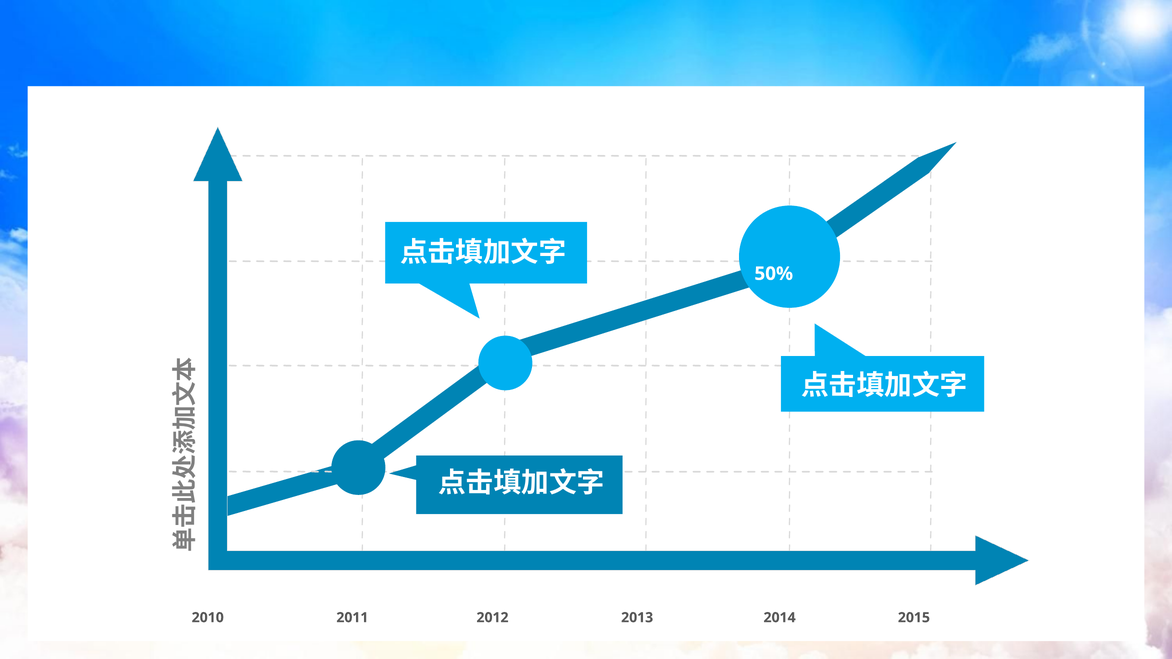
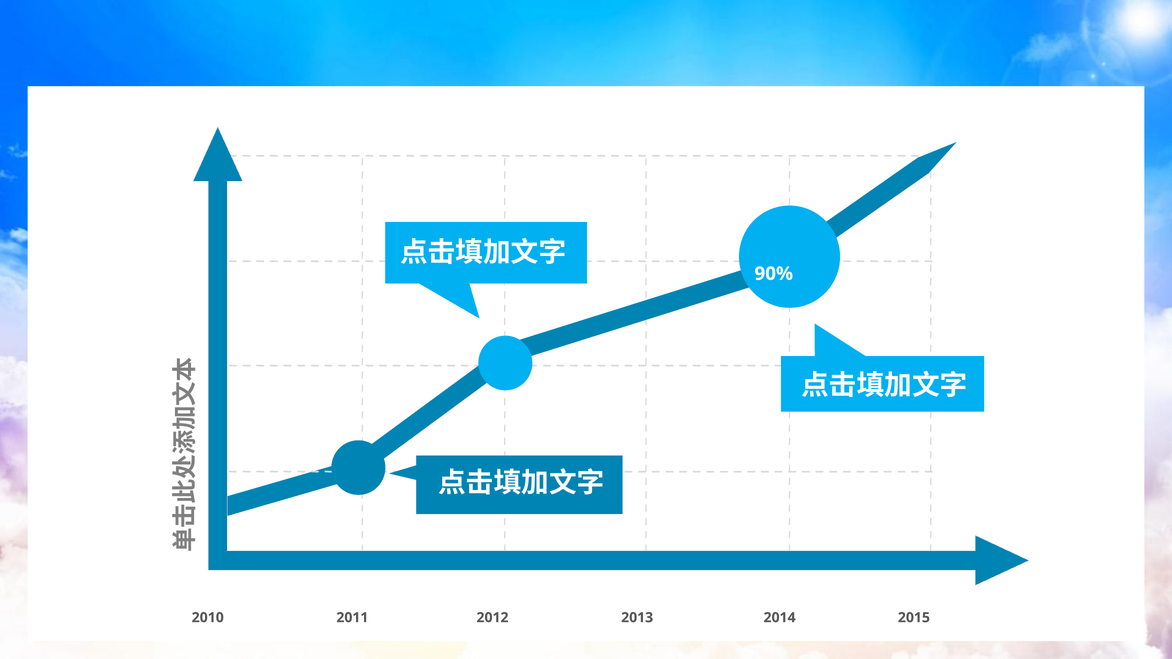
50%: 50% -> 90%
